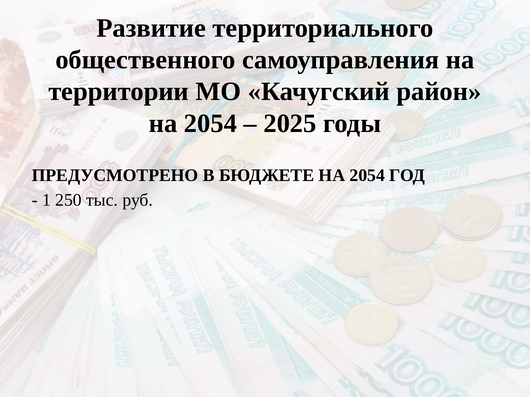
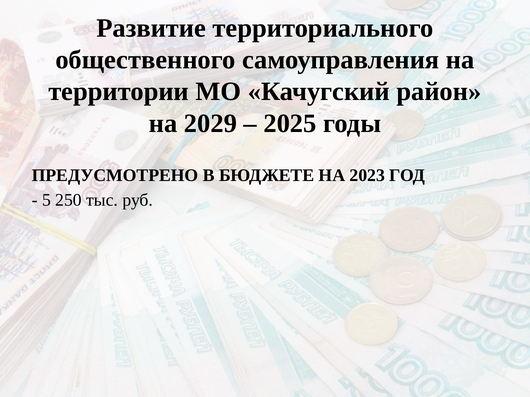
2054 at (210, 123): 2054 -> 2029
БЮДЖЕТЕ НА 2054: 2054 -> 2023
1: 1 -> 5
